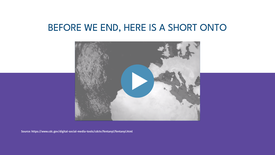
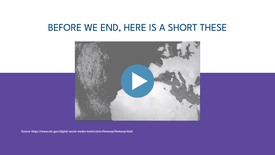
ONTO: ONTO -> THESE
